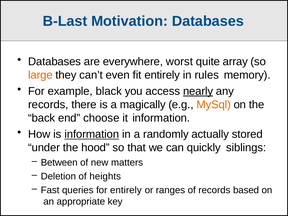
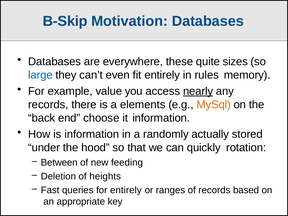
B-Last: B-Last -> B-Skip
worst: worst -> these
array: array -> sizes
large colour: orange -> blue
black: black -> value
magically: magically -> elements
information at (92, 134) underline: present -> none
siblings: siblings -> rotation
matters: matters -> feeding
